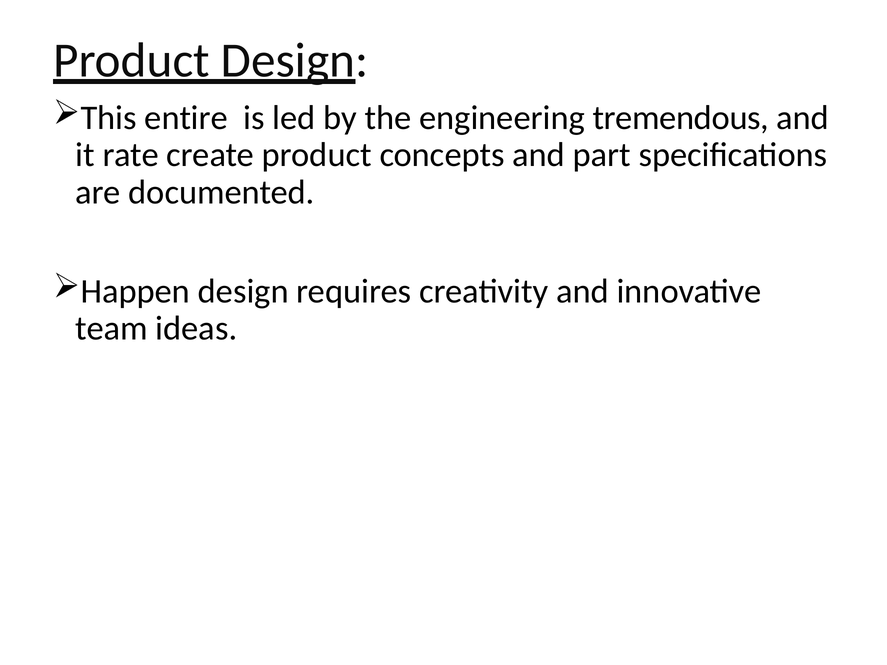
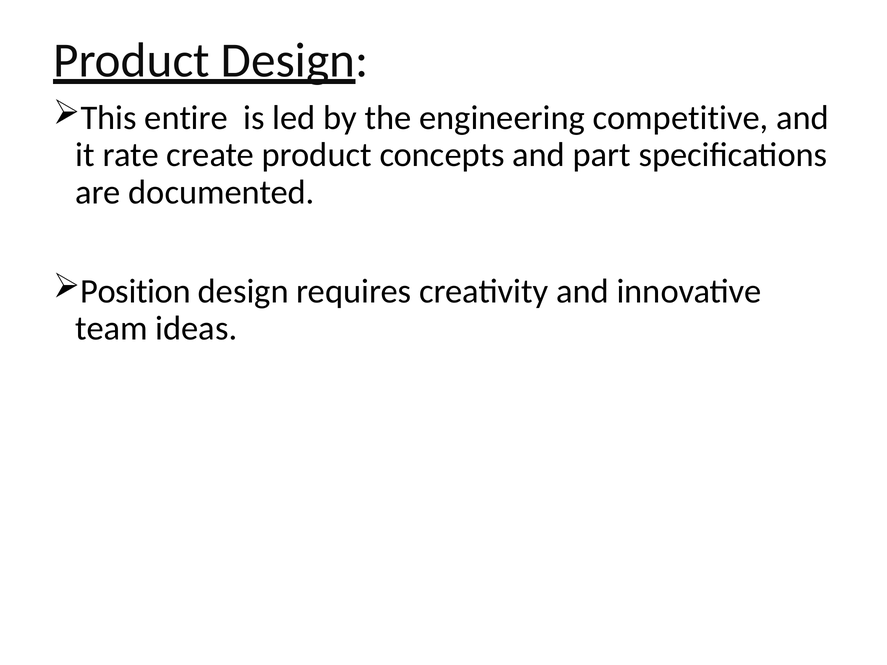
tremendous: tremendous -> competitive
Happen: Happen -> Position
